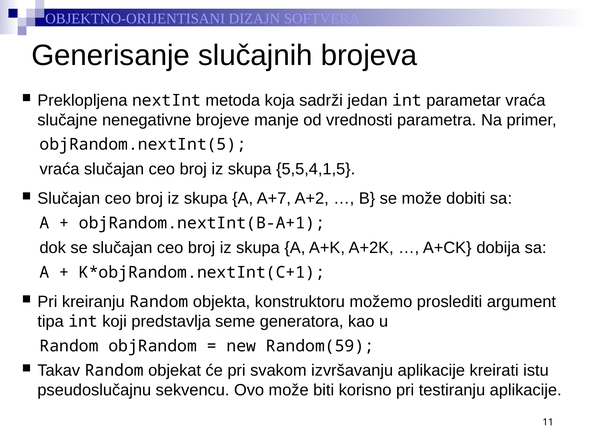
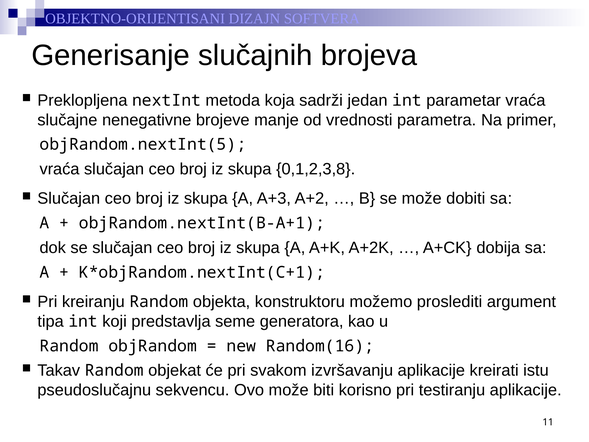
5,5,4,1,5: 5,5,4,1,5 -> 0,1,2,3,8
A+7: A+7 -> A+3
Random(59: Random(59 -> Random(16
